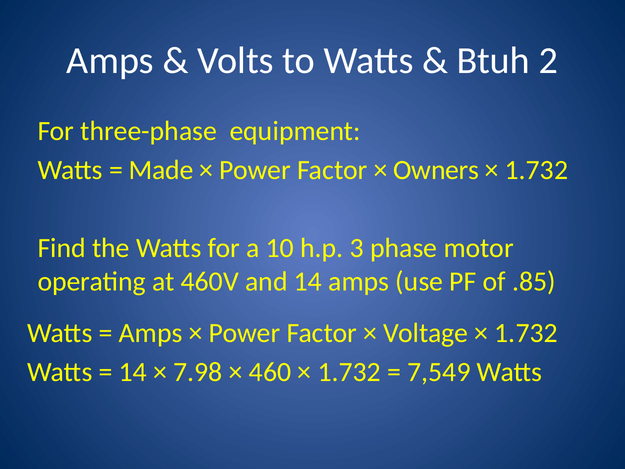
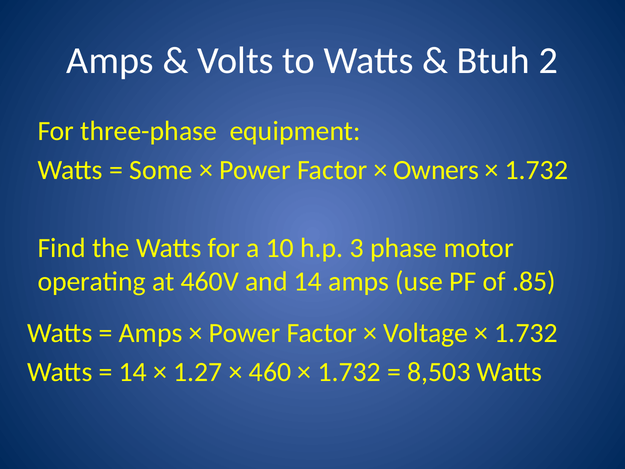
Made: Made -> Some
7.98: 7.98 -> 1.27
7,549: 7,549 -> 8,503
